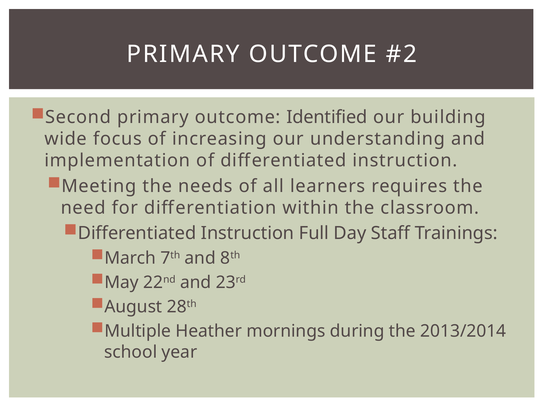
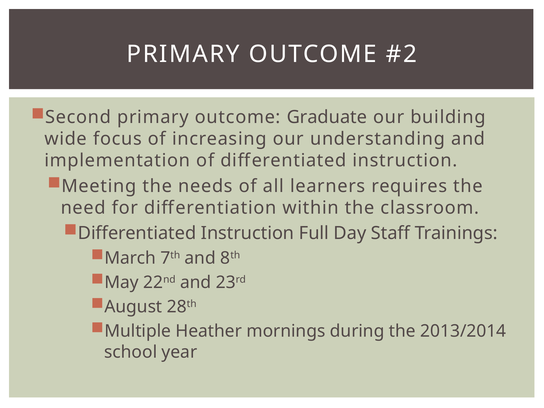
Identified: Identified -> Graduate
